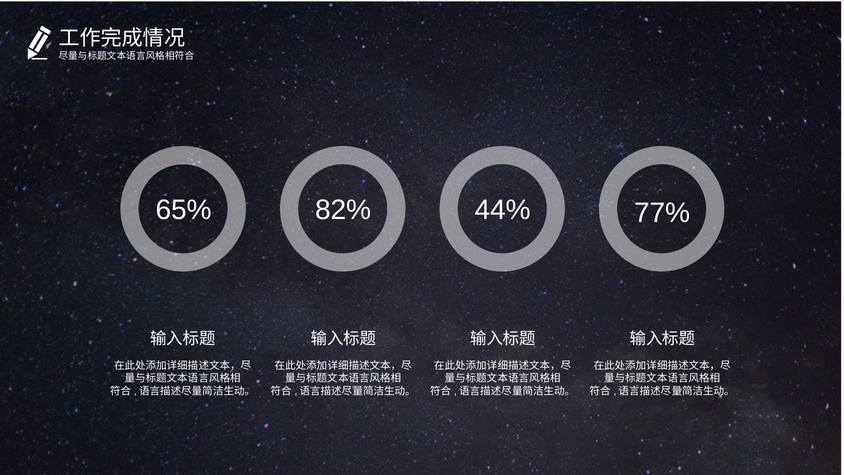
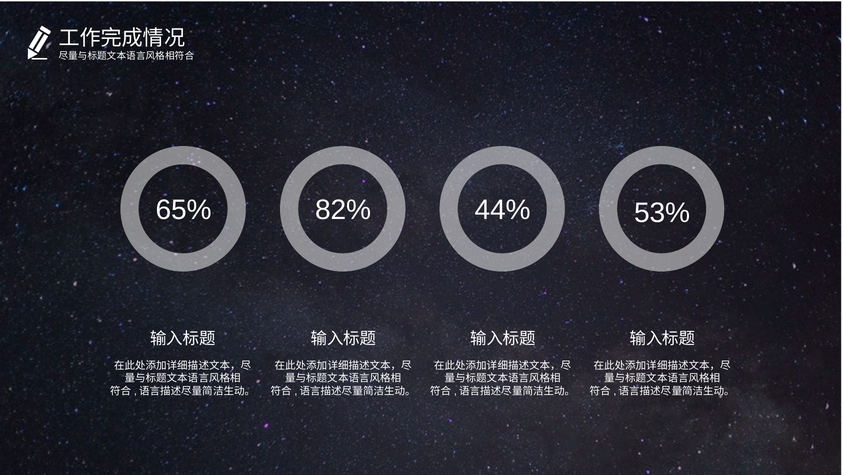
77%: 77% -> 53%
